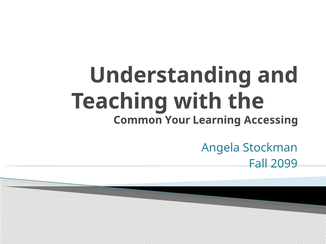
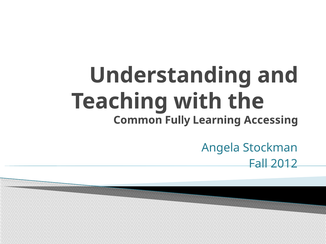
Your: Your -> Fully
2099: 2099 -> 2012
